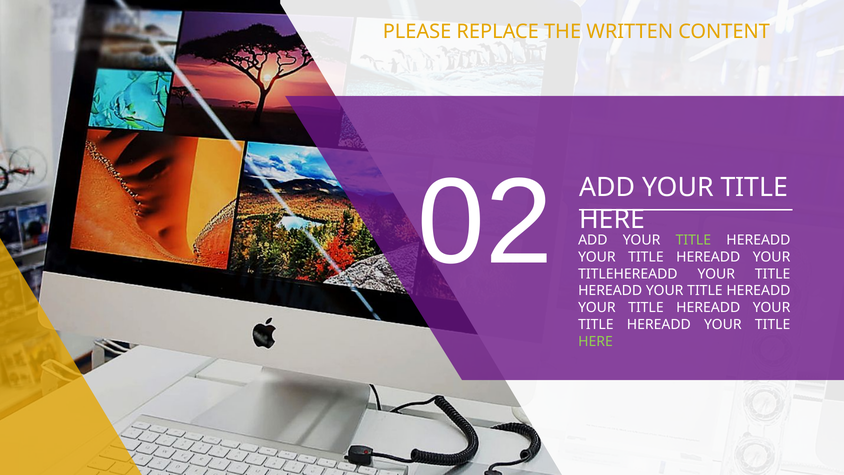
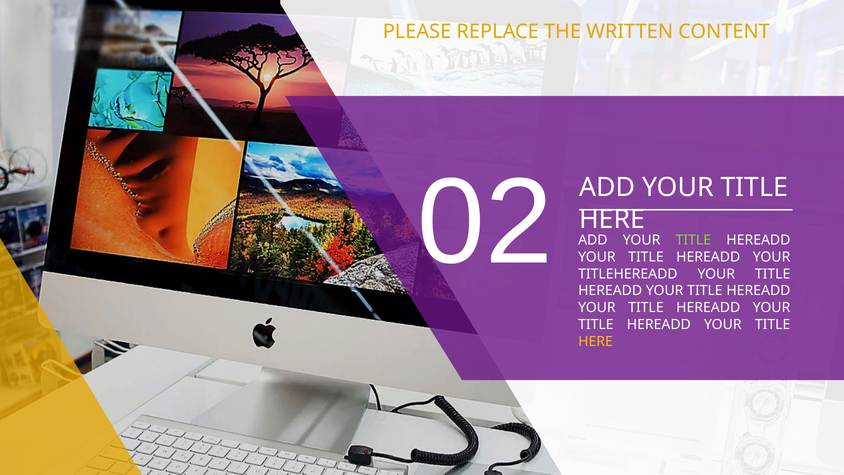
HERE at (595, 341) colour: light green -> yellow
